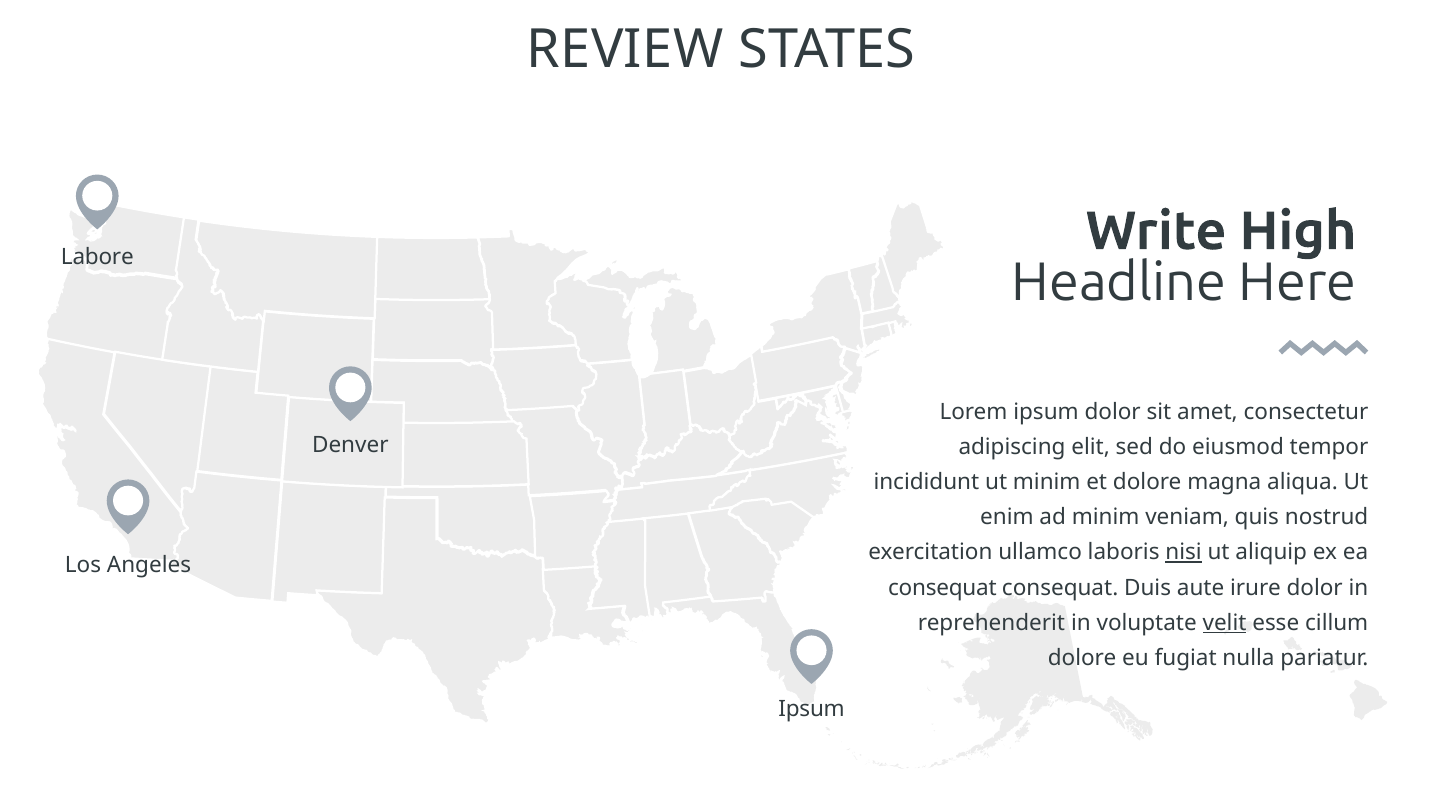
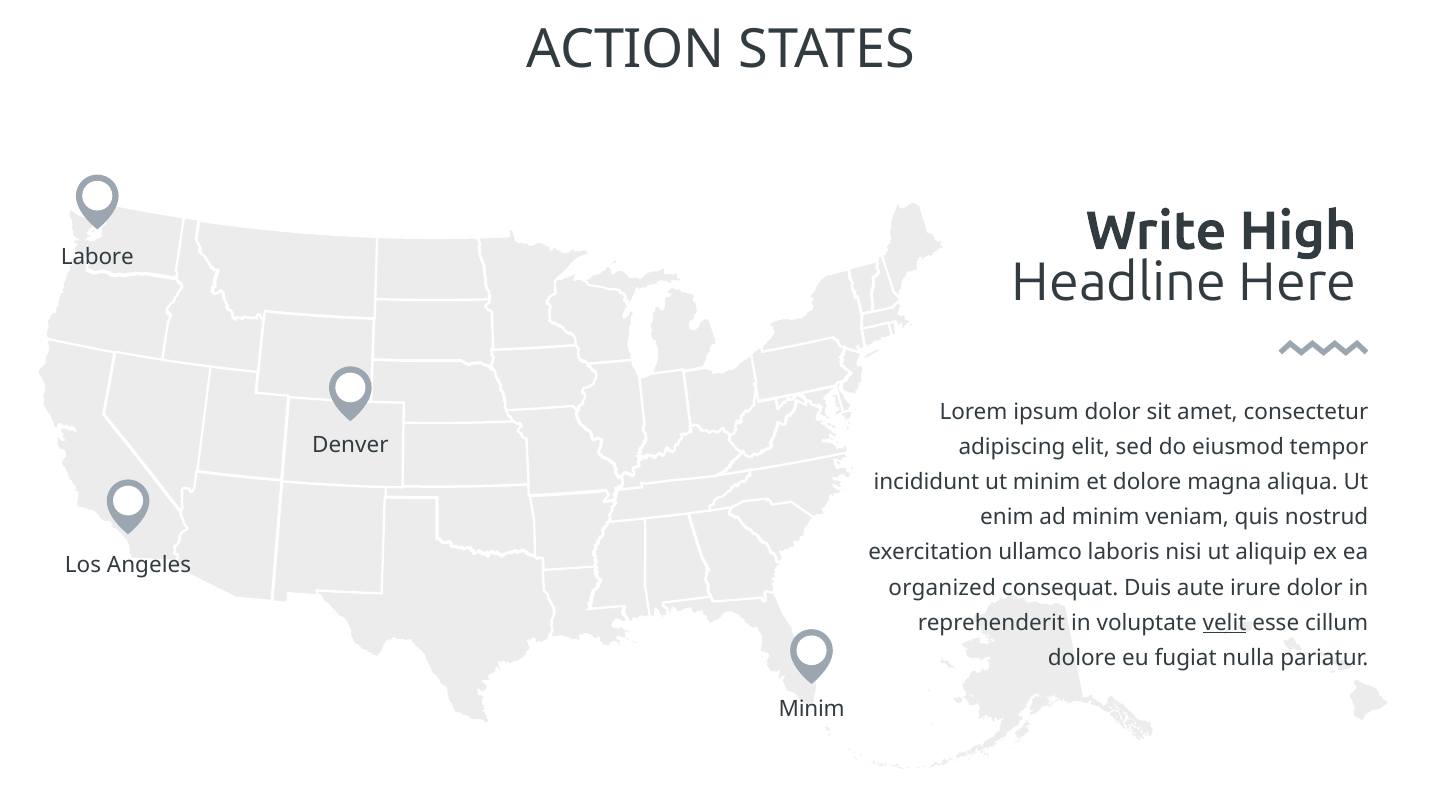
REVIEW: REVIEW -> ACTION
nisi underline: present -> none
consequat at (942, 588): consequat -> organized
Ipsum at (812, 709): Ipsum -> Minim
